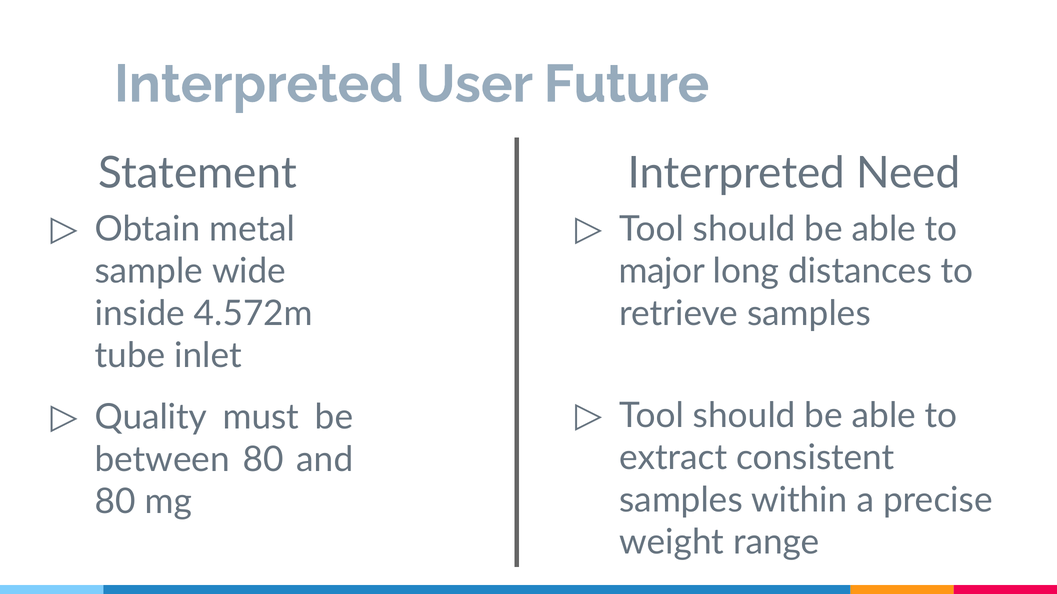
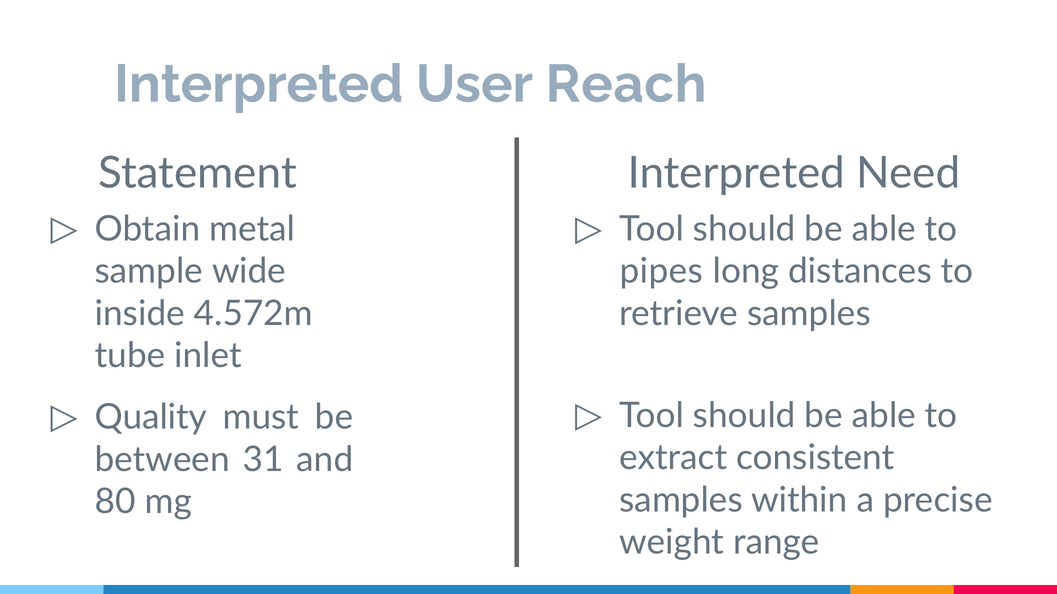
Future: Future -> Reach
major: major -> pipes
between 80: 80 -> 31
